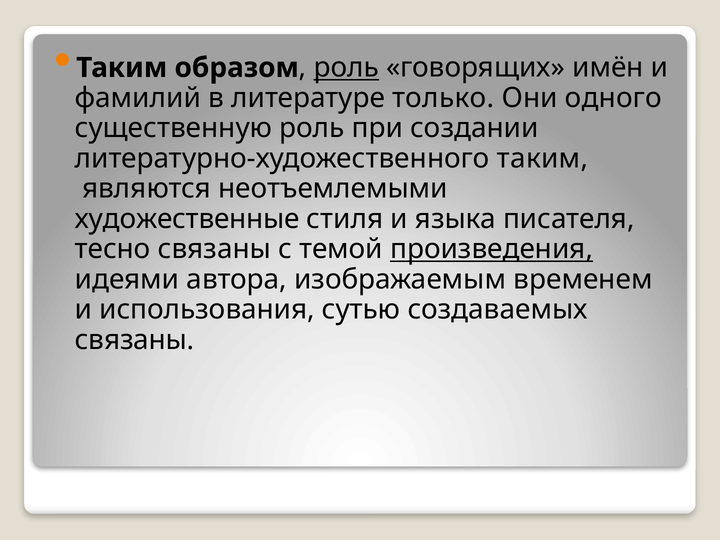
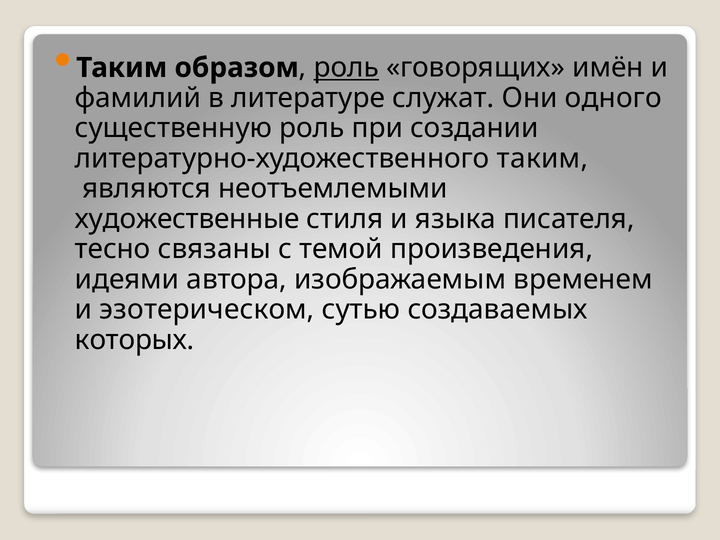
только: только -> служат
произведения underline: present -> none
использования: использования -> эзотерическом
связаны at (135, 340): связаны -> которых
